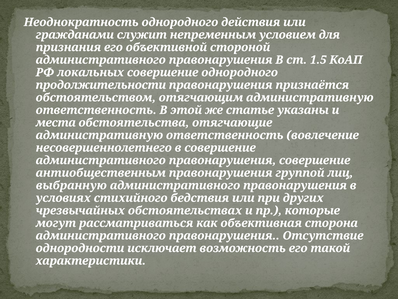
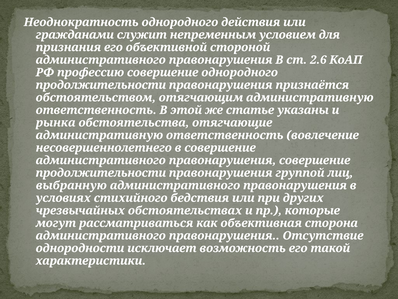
1.5: 1.5 -> 2.6
локальных: локальных -> профессию
места: места -> рынка
антиобщественным at (101, 173): антиобщественным -> продолжительности
